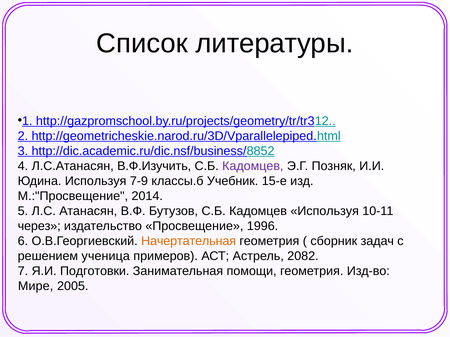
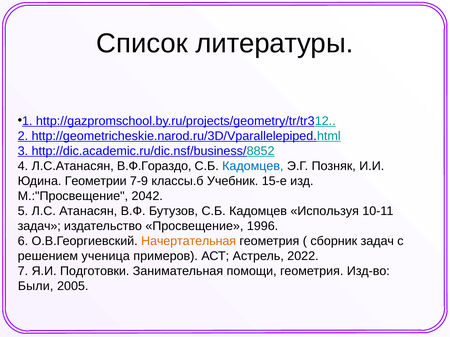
В.Ф.Изучить: В.Ф.Изучить -> В.Ф.Гораздо
Кадомцев at (253, 166) colour: purple -> blue
Юдина Используя: Используя -> Геометрии
2014: 2014 -> 2042
через at (39, 226): через -> задач
2082: 2082 -> 2022
Мире: Мире -> Были
